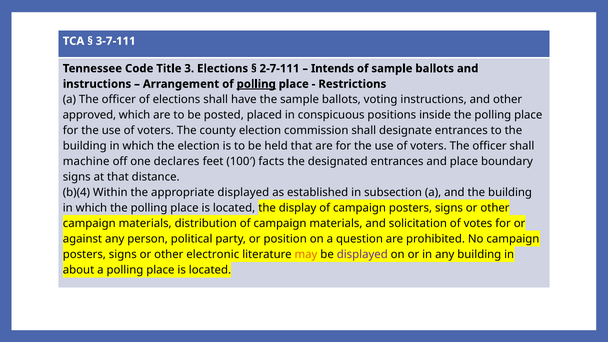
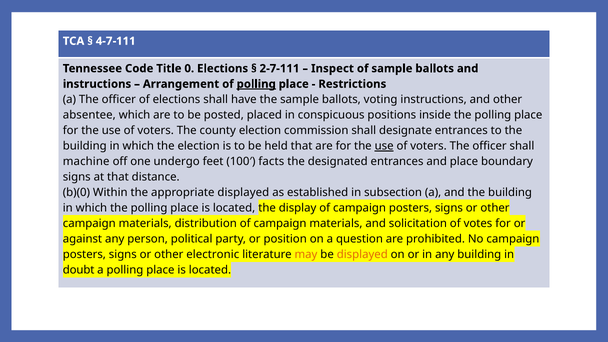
3-7-111: 3-7-111 -> 4-7-111
3: 3 -> 0
Intends: Intends -> Inspect
approved: approved -> absentee
use at (384, 146) underline: none -> present
declares: declares -> undergo
b)(4: b)(4 -> b)(0
displayed at (362, 255) colour: purple -> orange
about: about -> doubt
